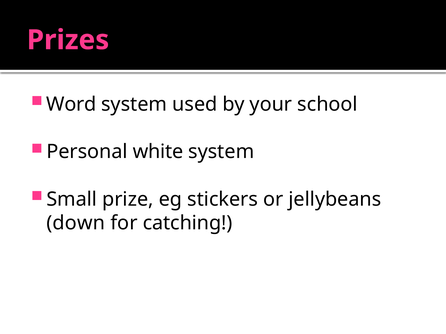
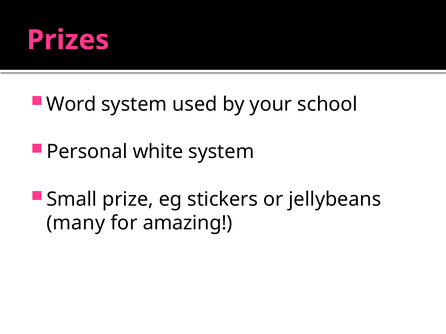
down: down -> many
catching: catching -> amazing
